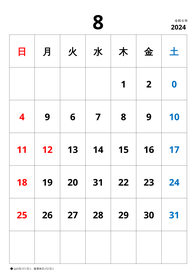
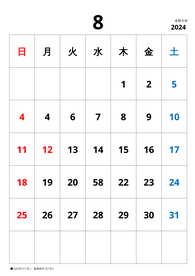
0: 0 -> 5
4 9: 9 -> 4
20 31: 31 -> 58
